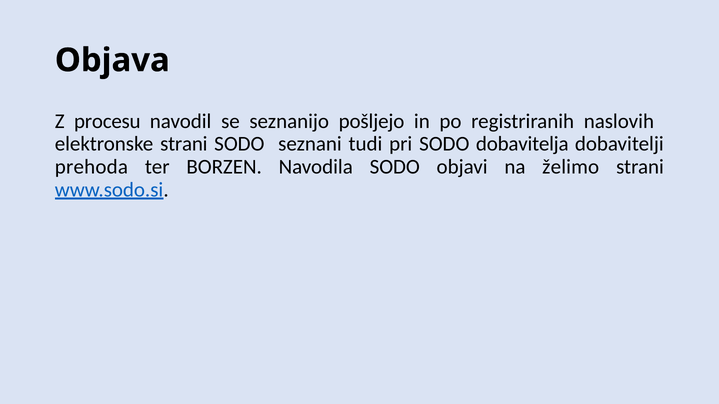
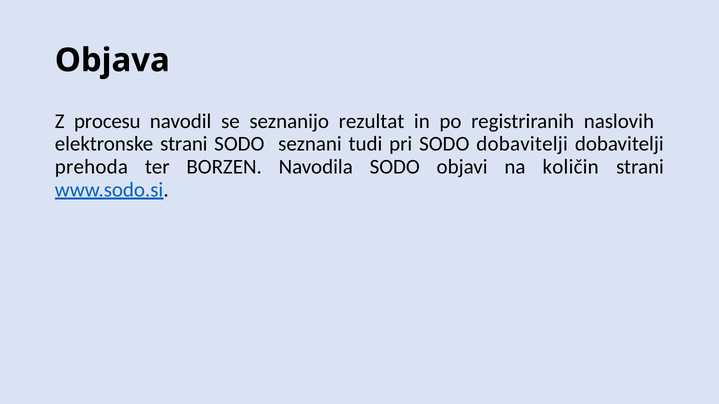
pošljejo: pošljejo -> rezultat
SODO dobavitelja: dobavitelja -> dobavitelji
želimo: želimo -> količin
